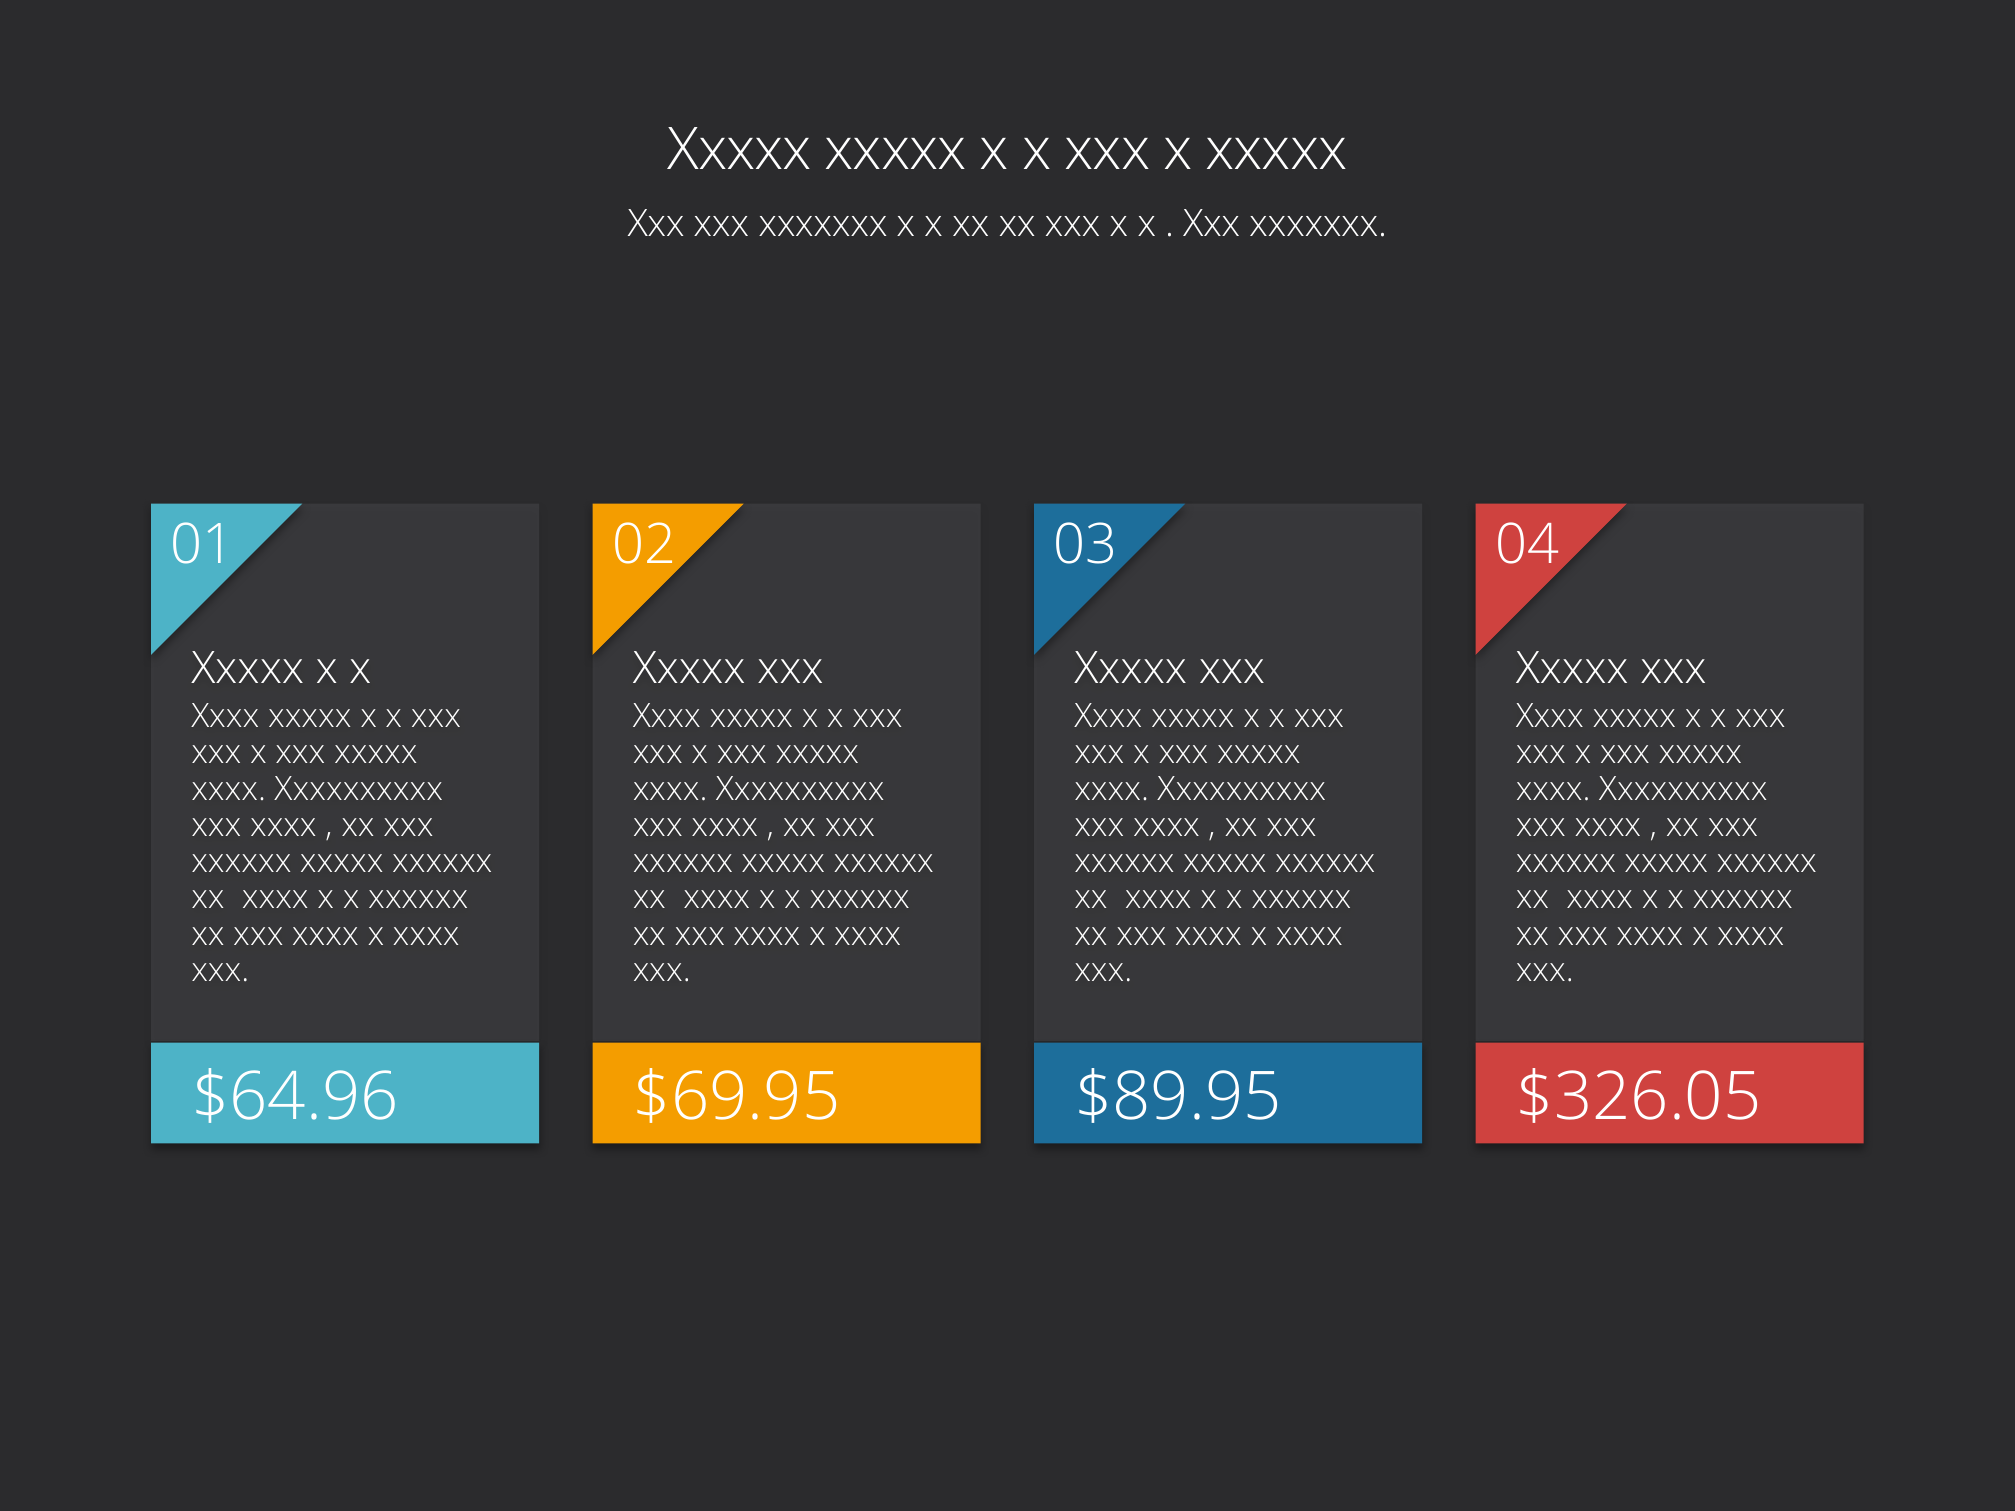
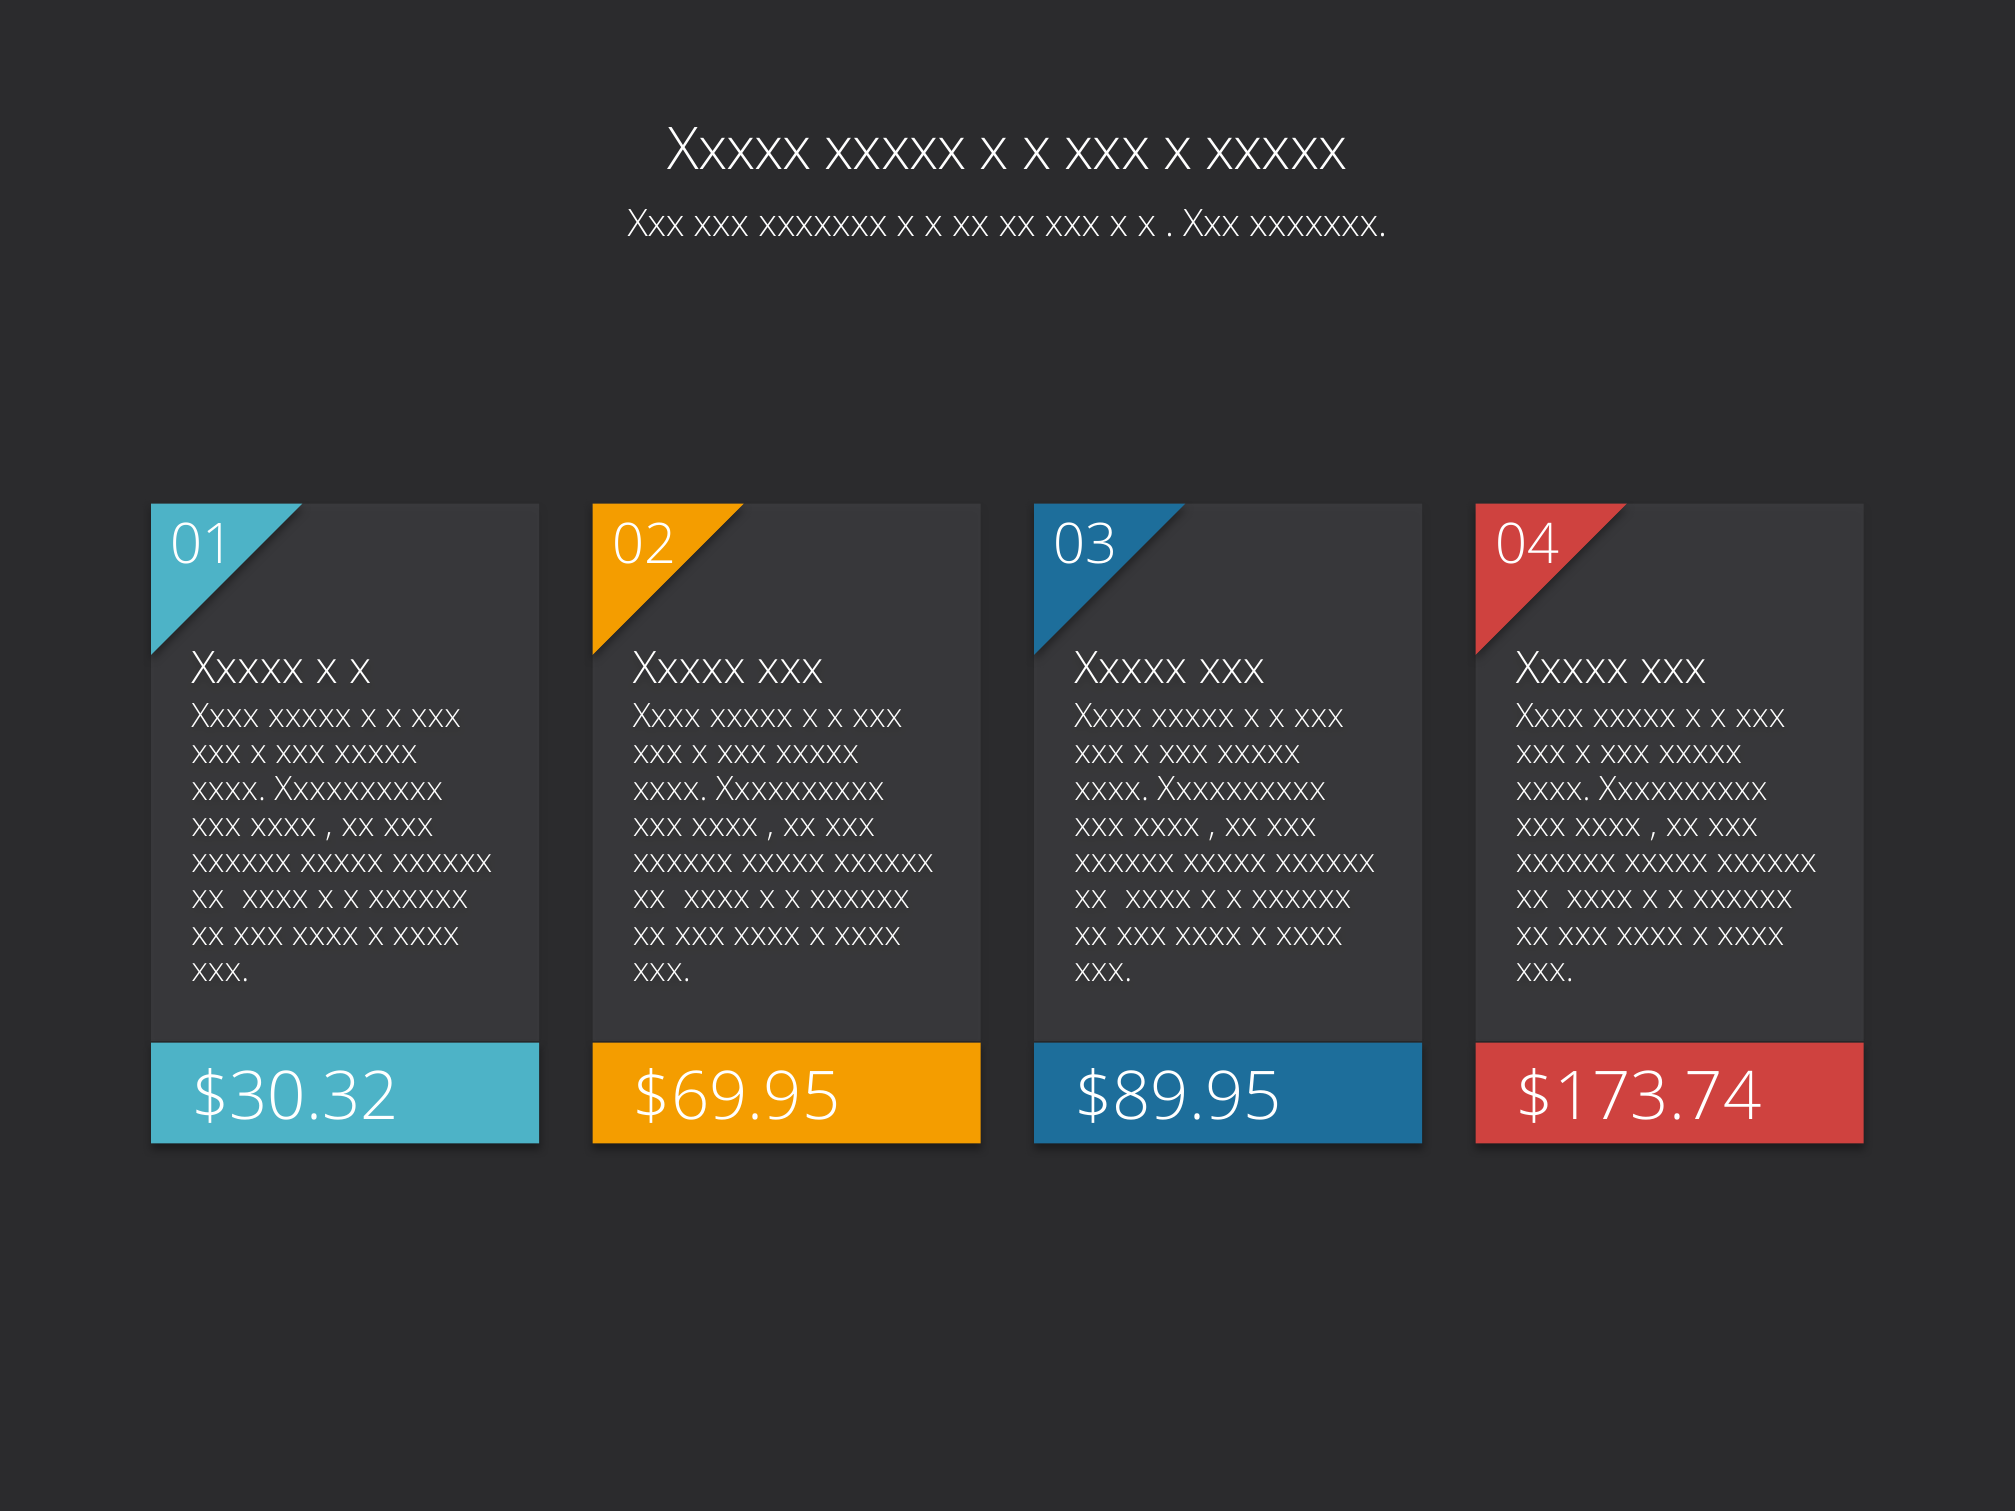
$64.96: $64.96 -> $30.32
$326.05: $326.05 -> $173.74
